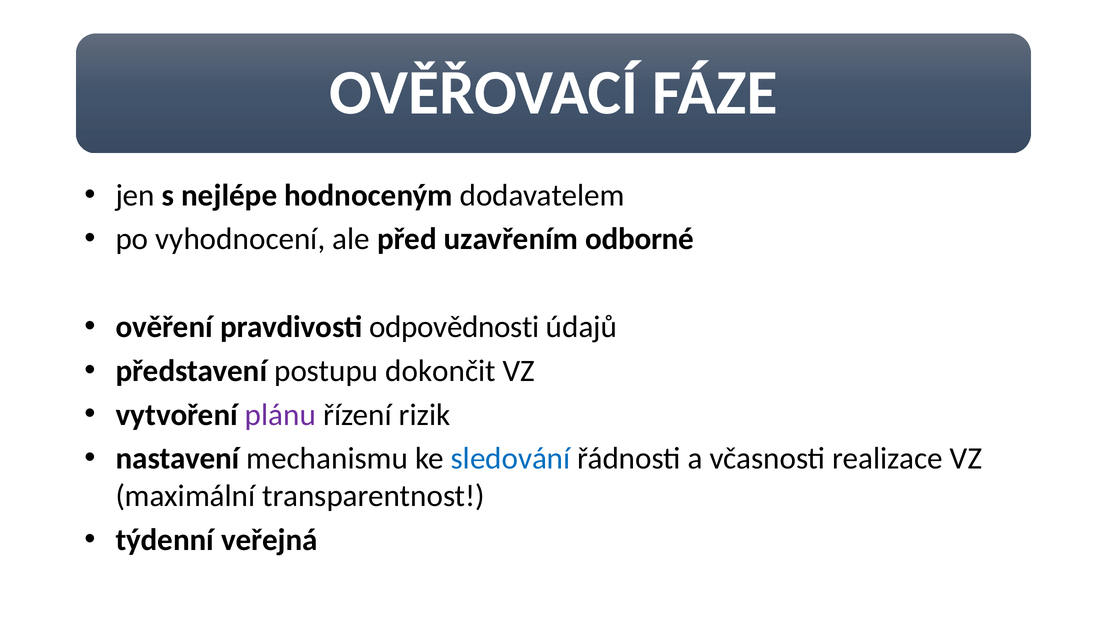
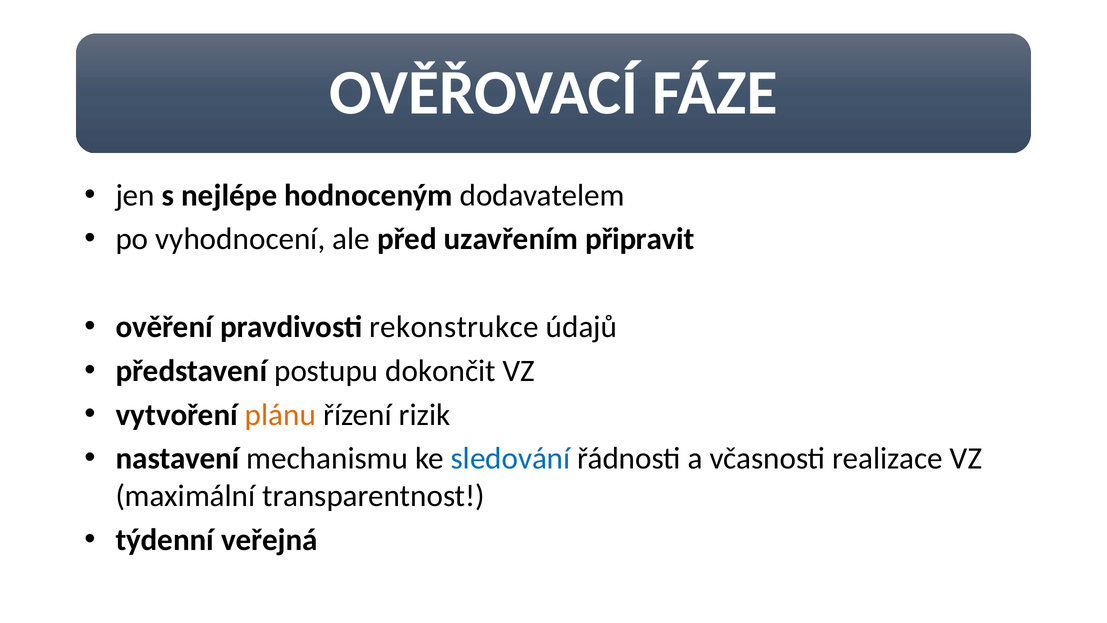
odborné: odborné -> připravit
odpovědnosti: odpovědnosti -> rekonstrukce
plánu colour: purple -> orange
